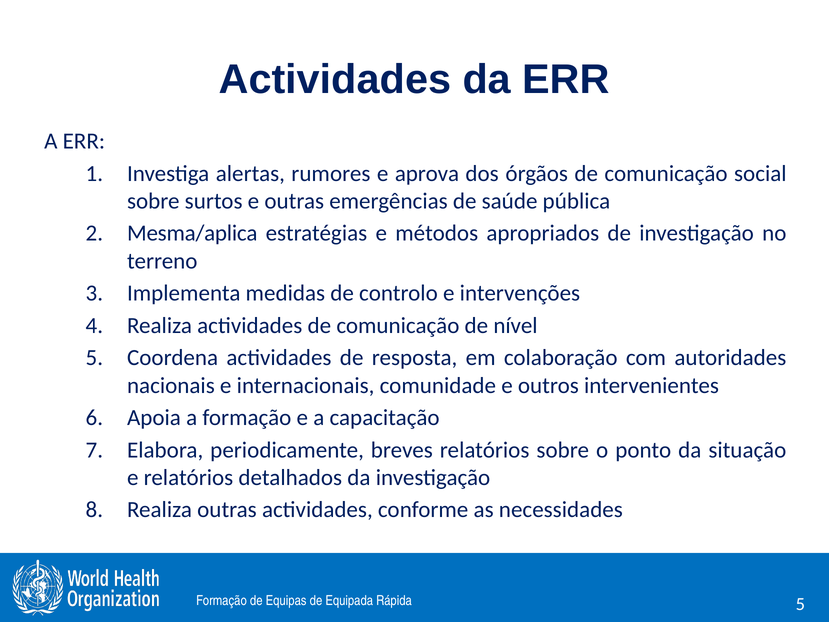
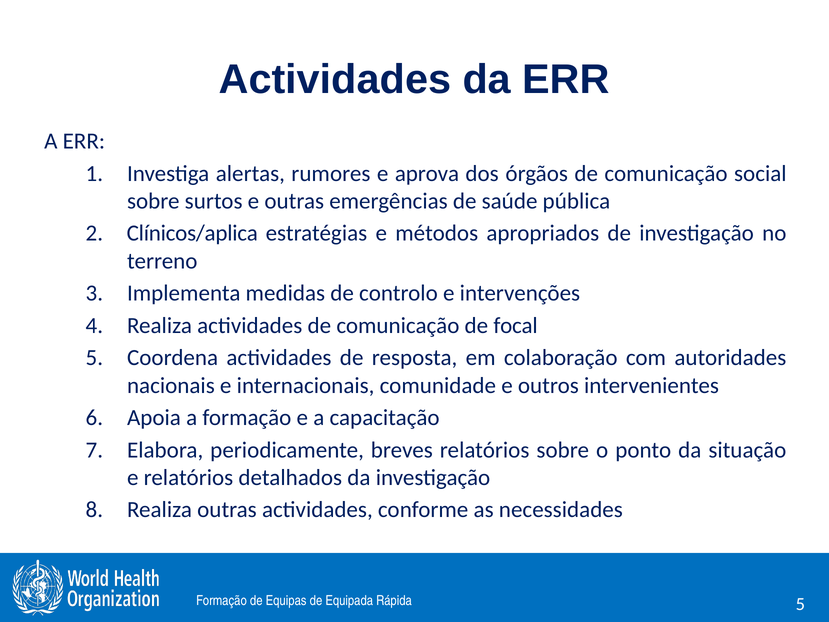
Mesma/aplica: Mesma/aplica -> Clínicos/aplica
nível: nível -> focal
